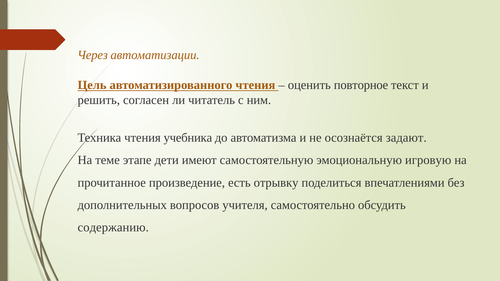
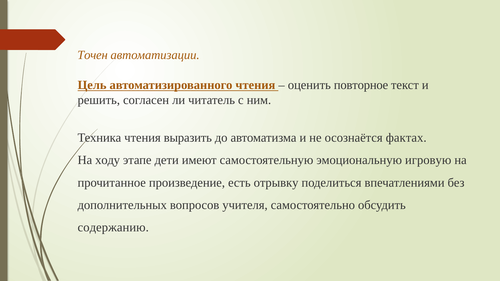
Через: Через -> Точен
учебника: учебника -> выразить
задают: задают -> фактах
теме: теме -> ходу
